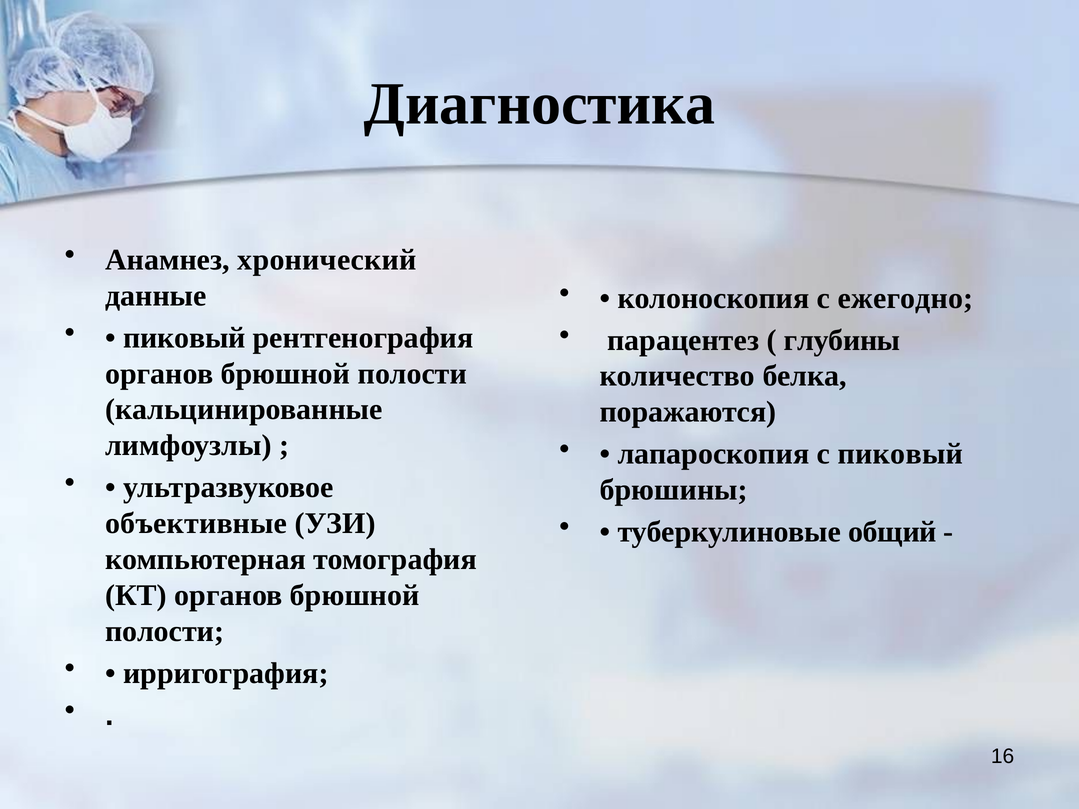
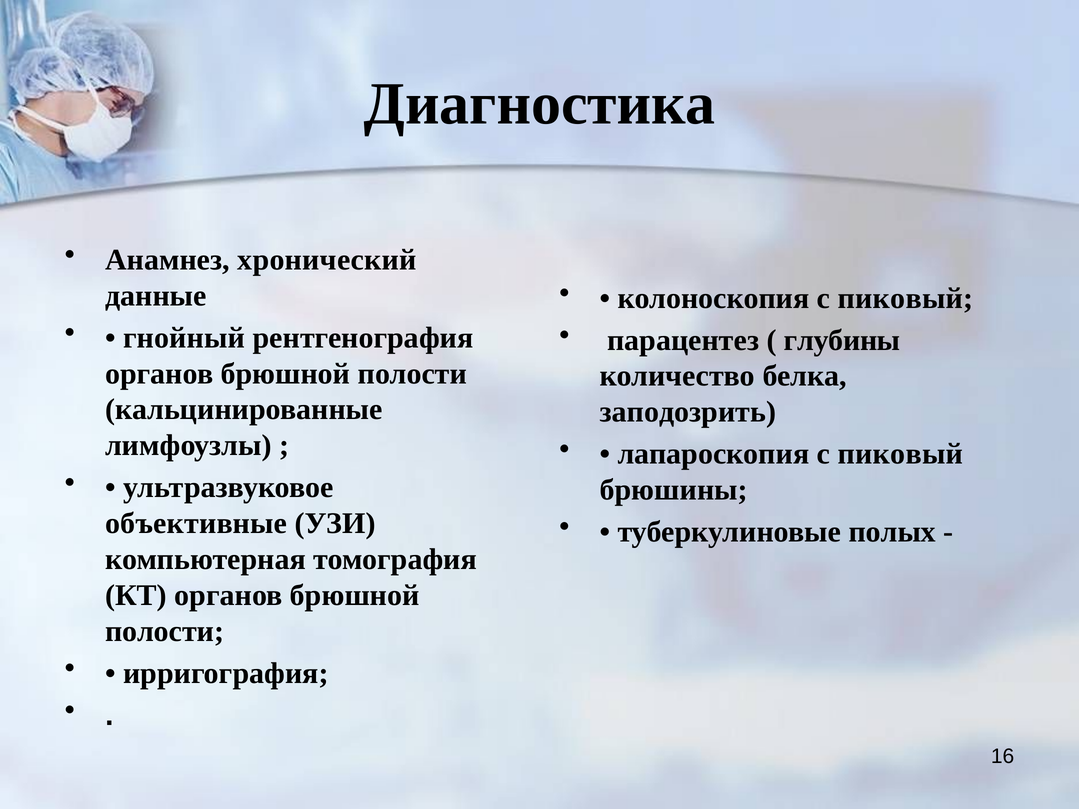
колоноскопия с ежегодно: ежегодно -> пиковый
пиковый at (184, 338): пиковый -> гнойный
поражаются: поражаются -> заподозрить
общий: общий -> полых
